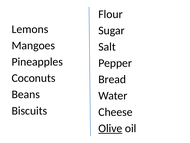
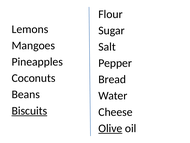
Biscuits underline: none -> present
